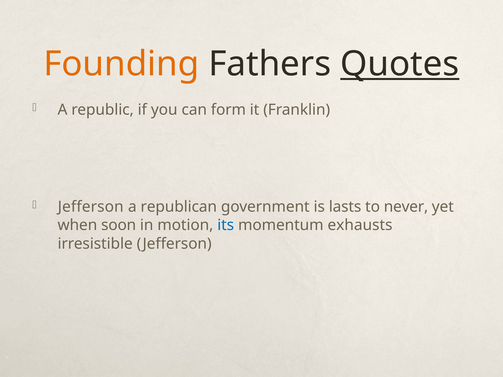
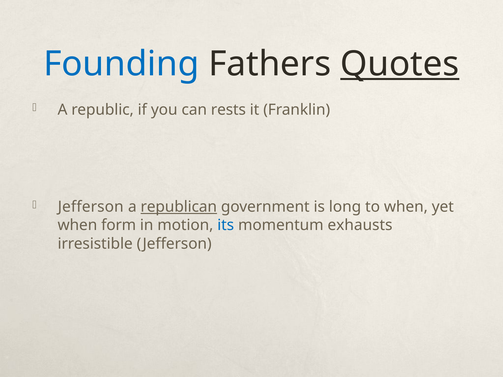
Founding colour: orange -> blue
form: form -> rests
republican underline: none -> present
lasts: lasts -> long
to never: never -> when
soon: soon -> form
